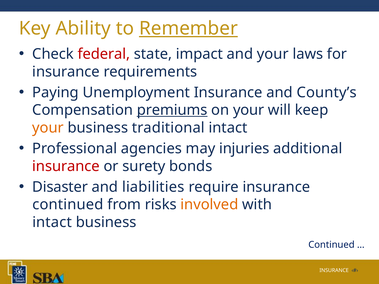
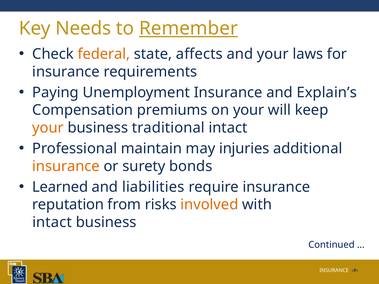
Ability: Ability -> Needs
federal colour: red -> orange
impact: impact -> affects
County’s: County’s -> Explain’s
premiums underline: present -> none
agencies: agencies -> maintain
insurance at (66, 166) colour: red -> orange
Disaster: Disaster -> Learned
continued at (68, 205): continued -> reputation
